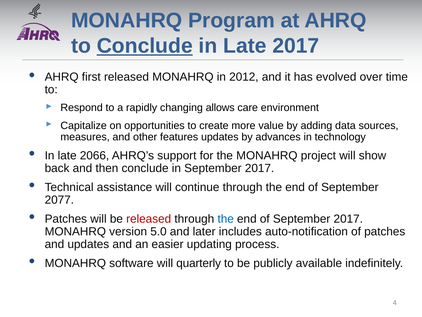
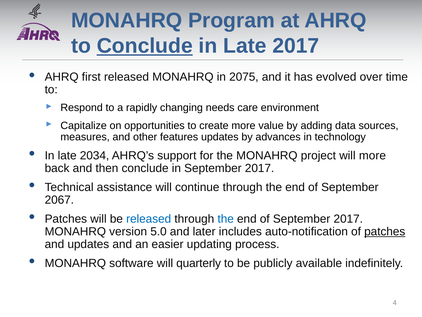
2012: 2012 -> 2075
allows: allows -> needs
2066: 2066 -> 2034
will show: show -> more
2077: 2077 -> 2067
released at (149, 219) colour: red -> blue
patches at (385, 231) underline: none -> present
